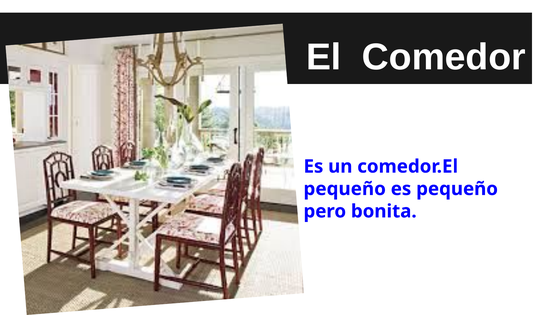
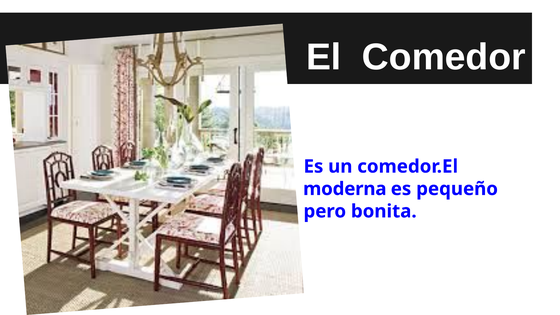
pequeño at (345, 189): pequeño -> moderna
